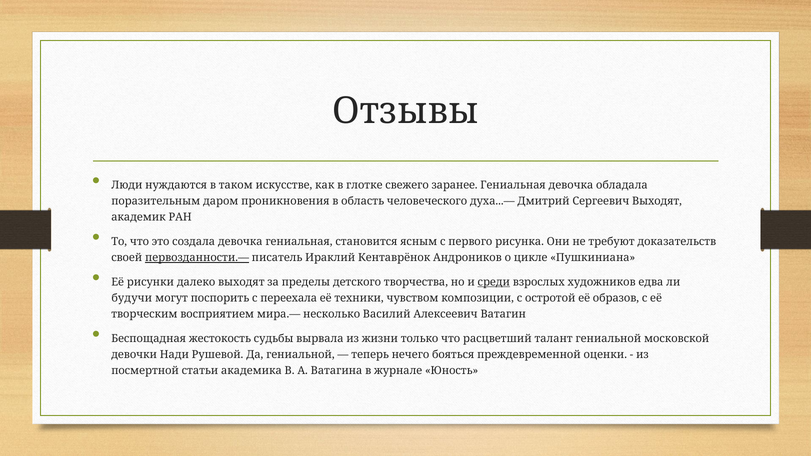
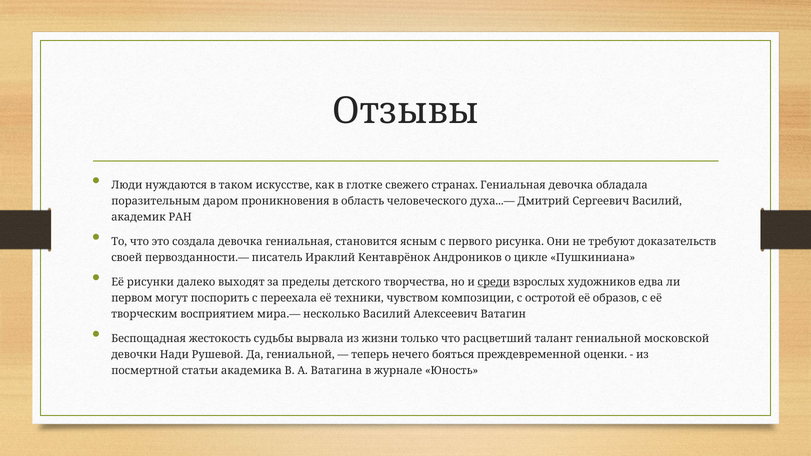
заранее: заранее -> странах
Сергеевич Выходят: Выходят -> Василий
первозданности.— underline: present -> none
будучи: будучи -> первом
